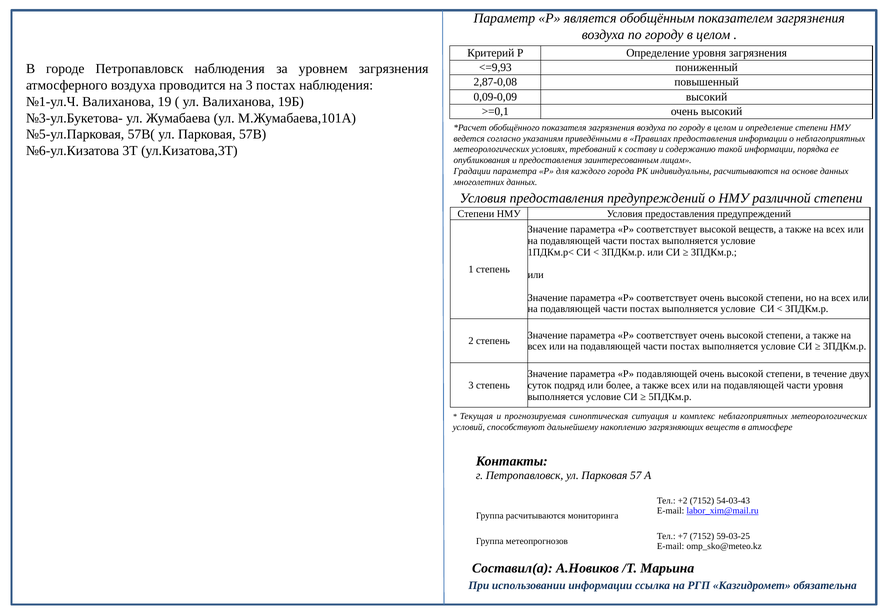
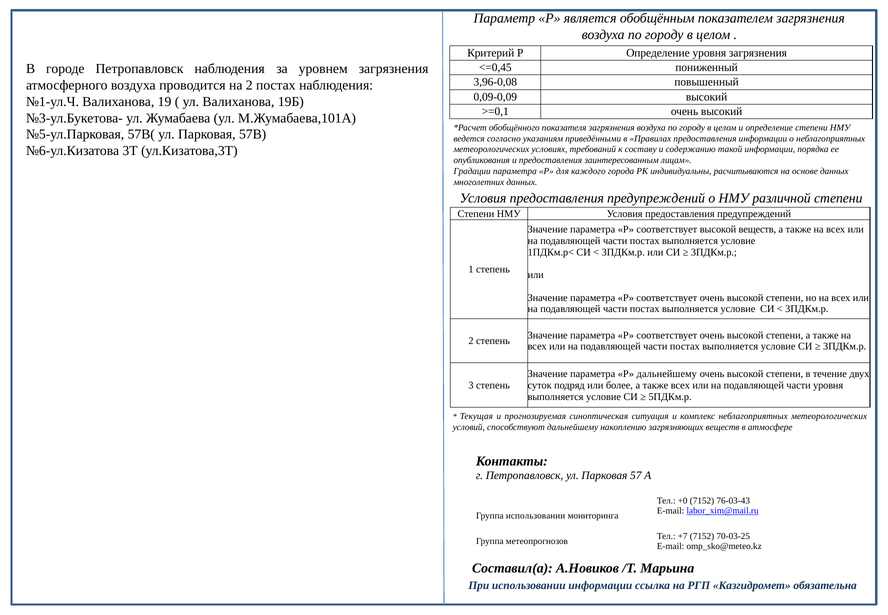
<=9,93: <=9,93 -> <=0,45
2,87-0,08: 2,87-0,08 -> 3,96-0,08
на 3: 3 -> 2
Р подавляющей: подавляющей -> дальнейшему
+2: +2 -> +0
54-03-43: 54-03-43 -> 76-03-43
Группа расчитываются: расчитываются -> использовании
59-03-25: 59-03-25 -> 70-03-25
